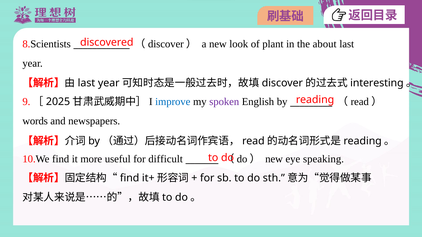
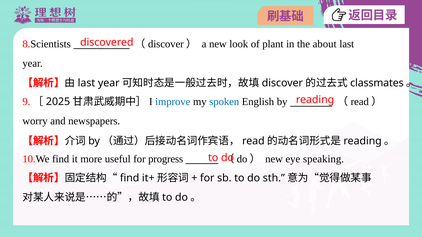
interesting: interesting -> classmates
spoken colour: purple -> blue
words: words -> worry
difficult: difficult -> progress
